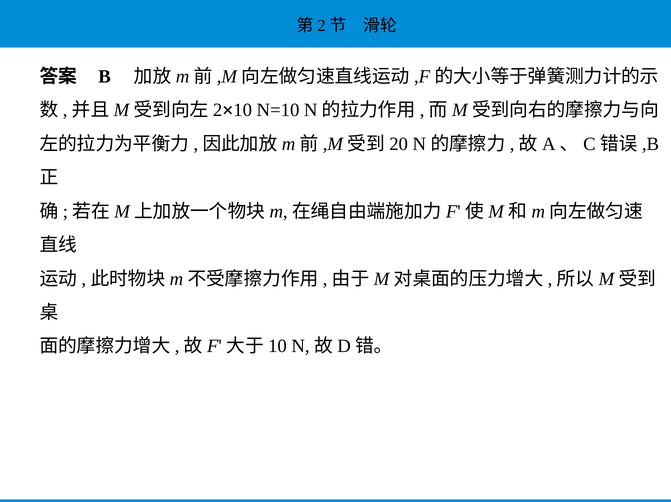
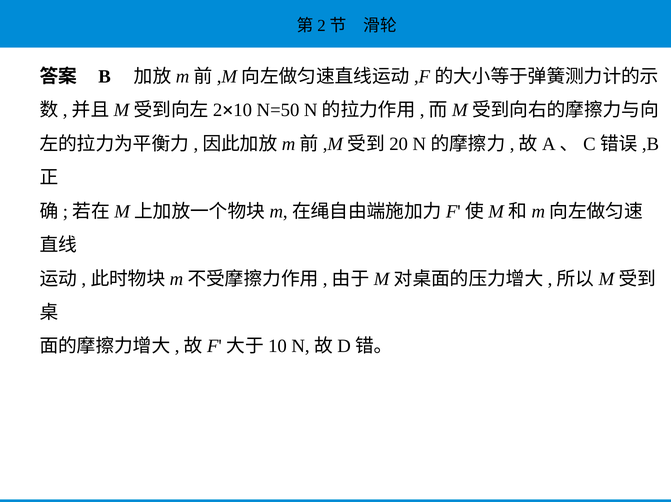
N=10: N=10 -> N=50
